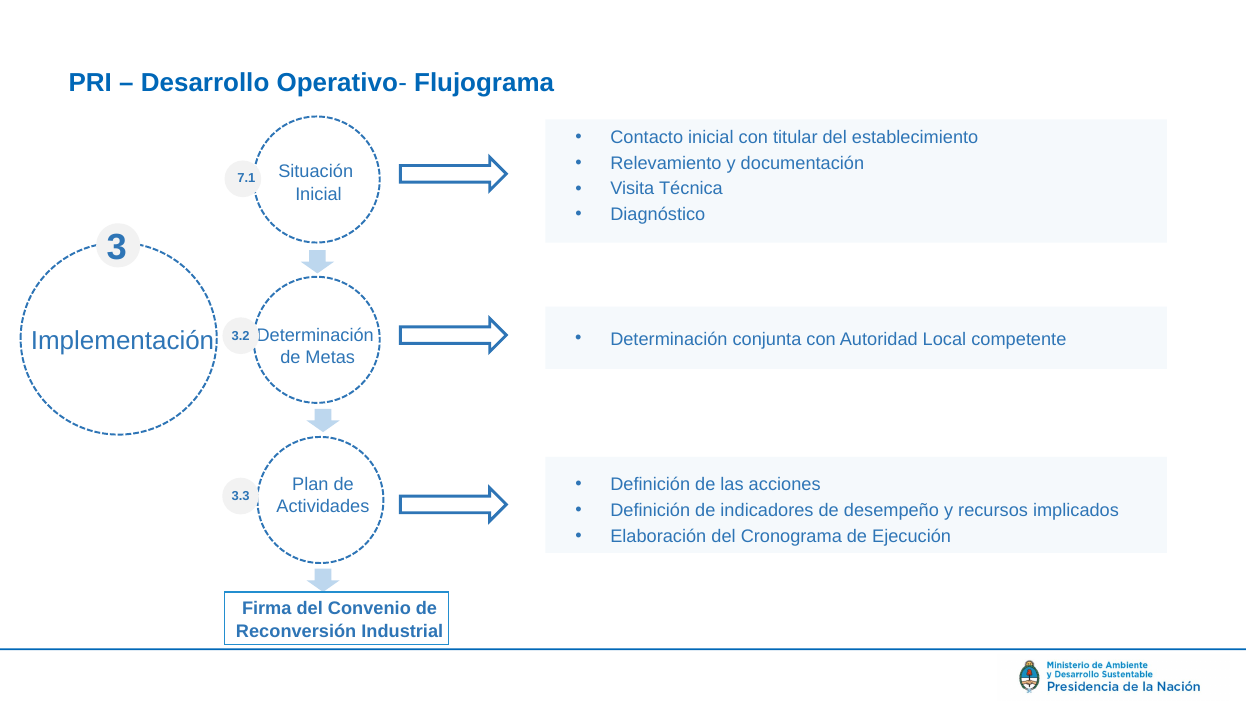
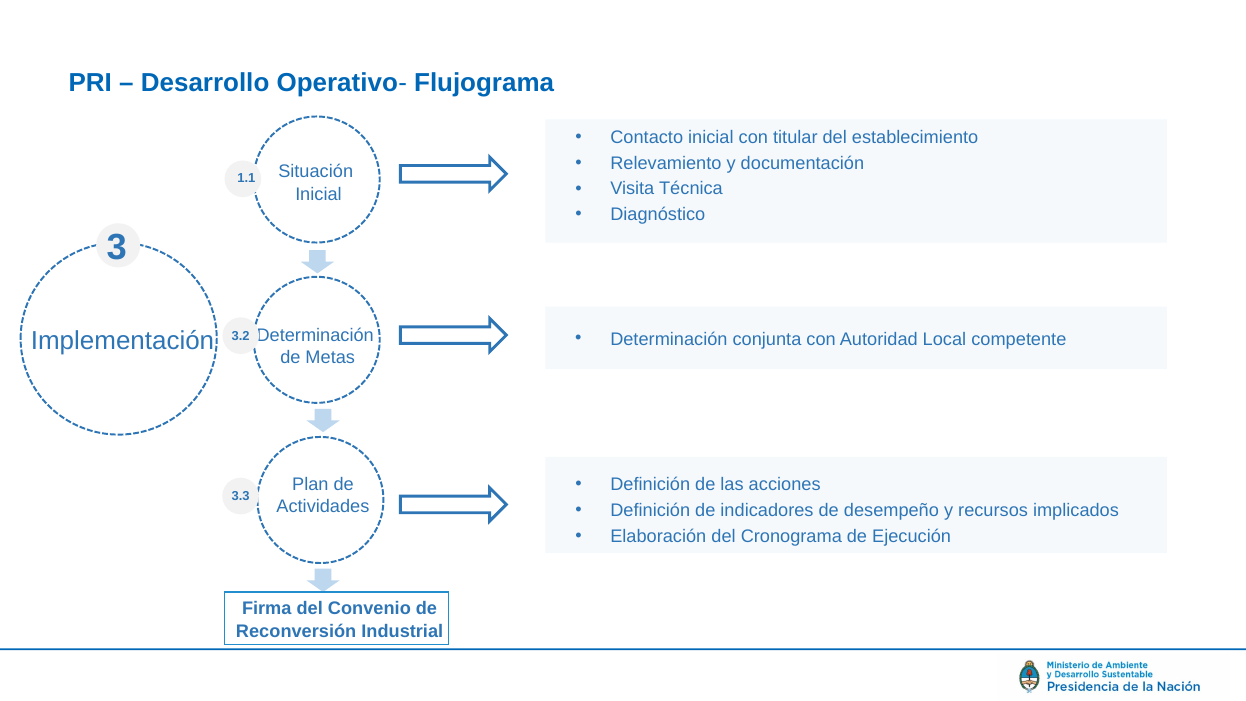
7.1: 7.1 -> 1.1
